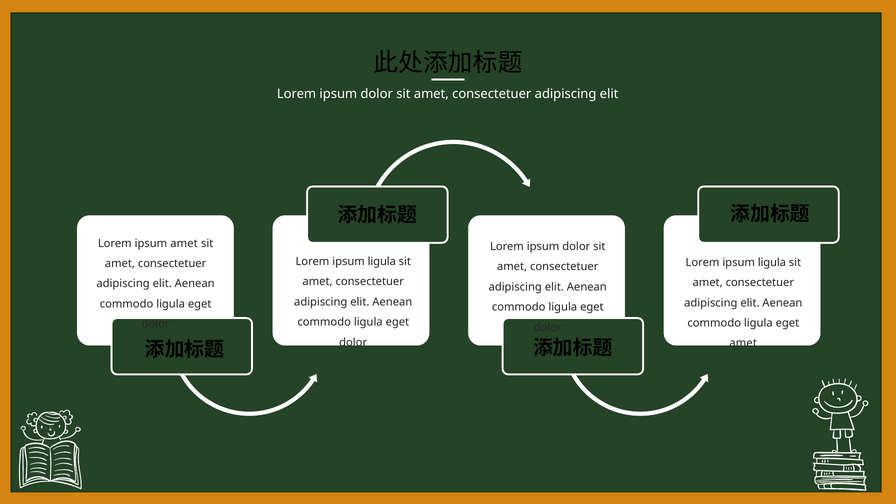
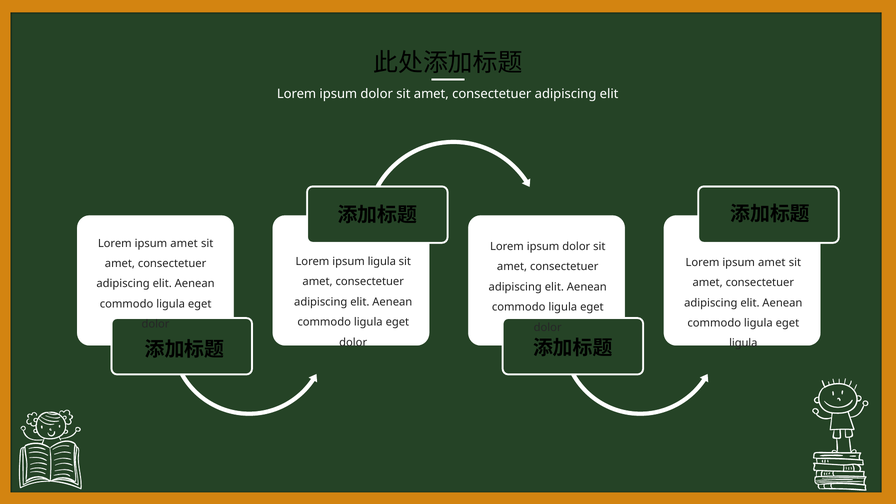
ligula at (772, 262): ligula -> amet
amet at (743, 343): amet -> ligula
